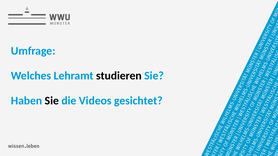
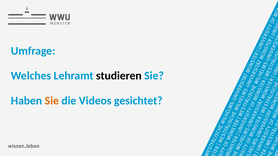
Sie at (52, 101) colour: black -> orange
